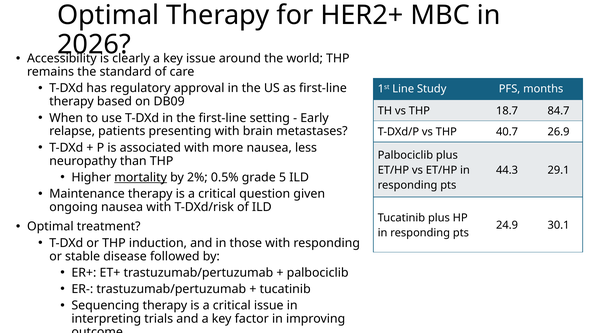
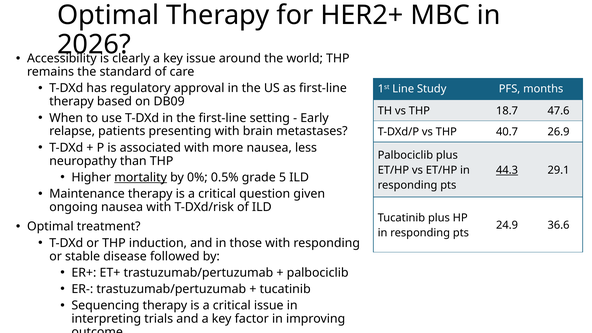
84.7: 84.7 -> 47.6
44.3 underline: none -> present
2%: 2% -> 0%
30.1: 30.1 -> 36.6
